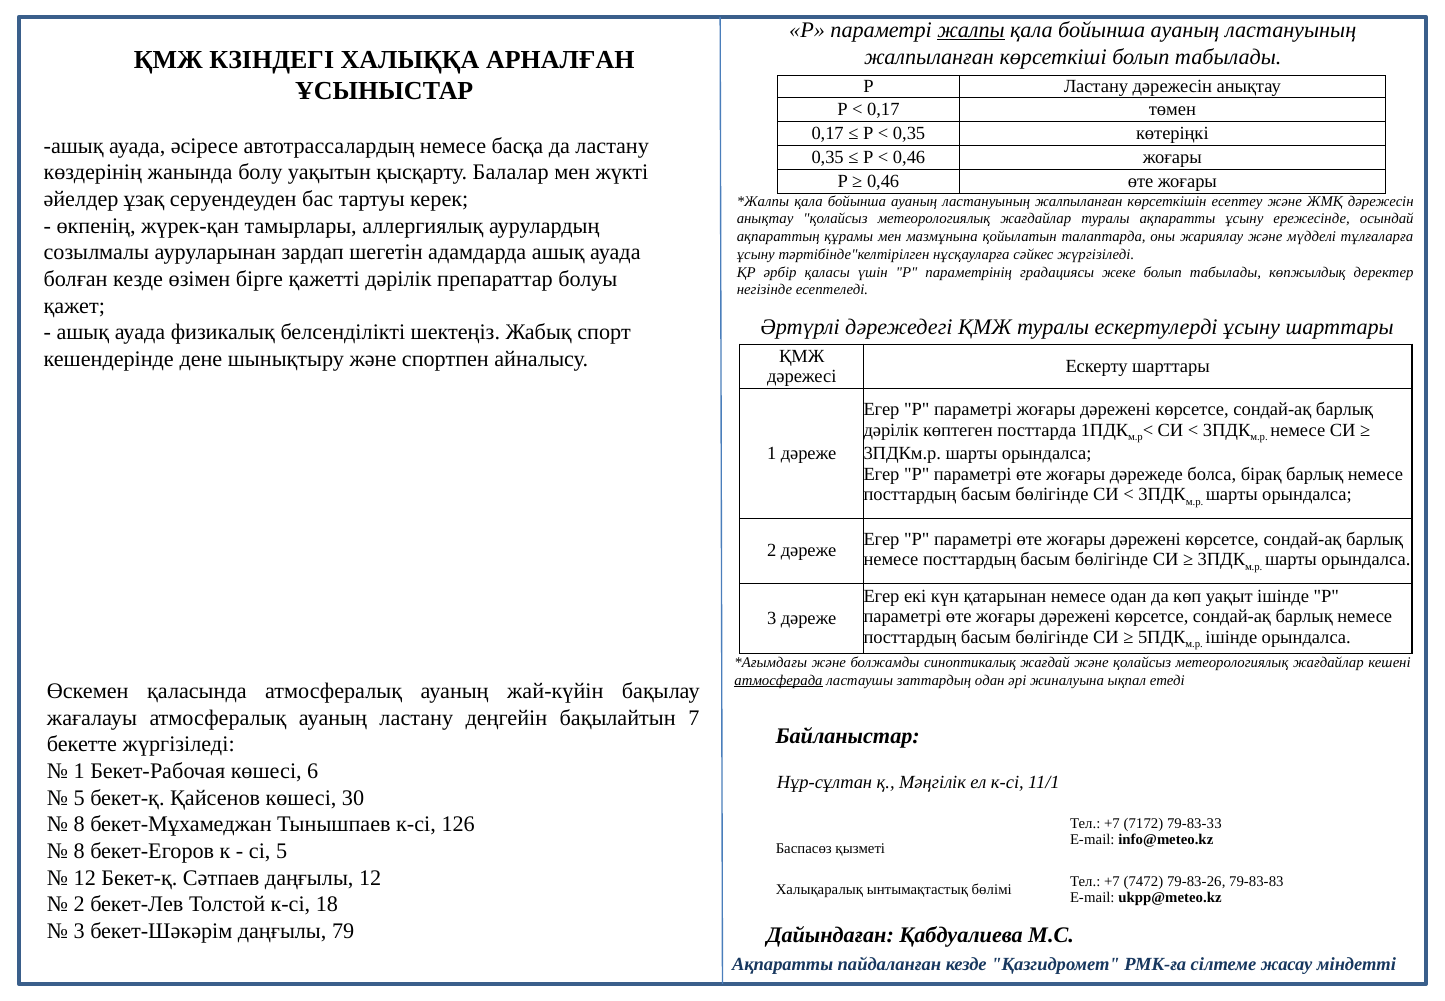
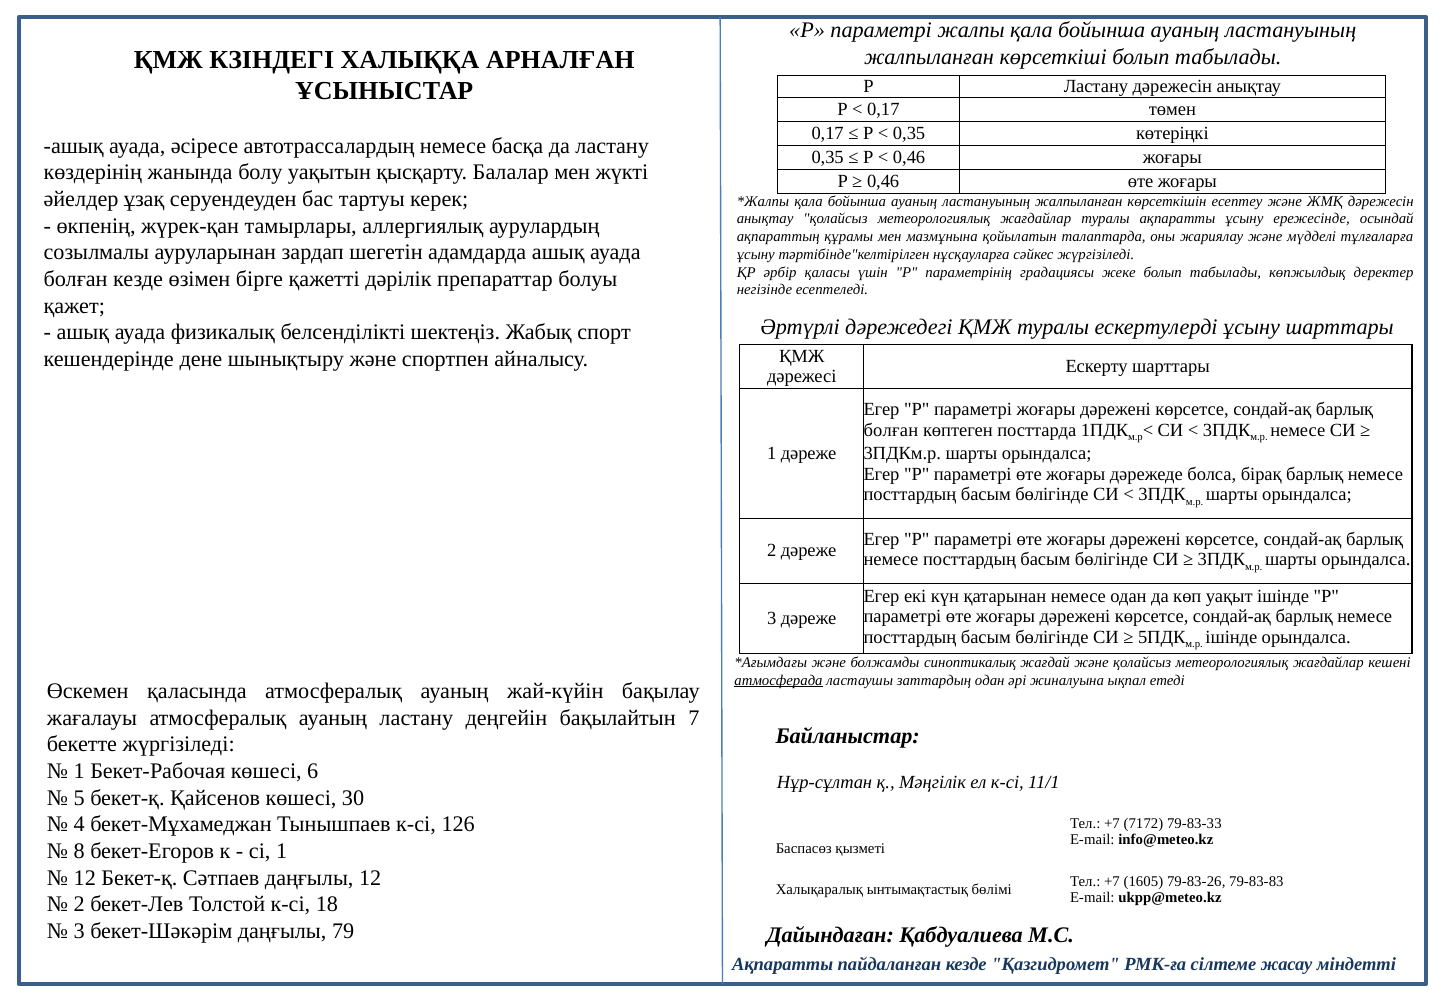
жалпы underline: present -> none
дәрілік at (891, 430): дәрілік -> болған
8 at (79, 824): 8 -> 4
сі 5: 5 -> 1
7472: 7472 -> 1605
